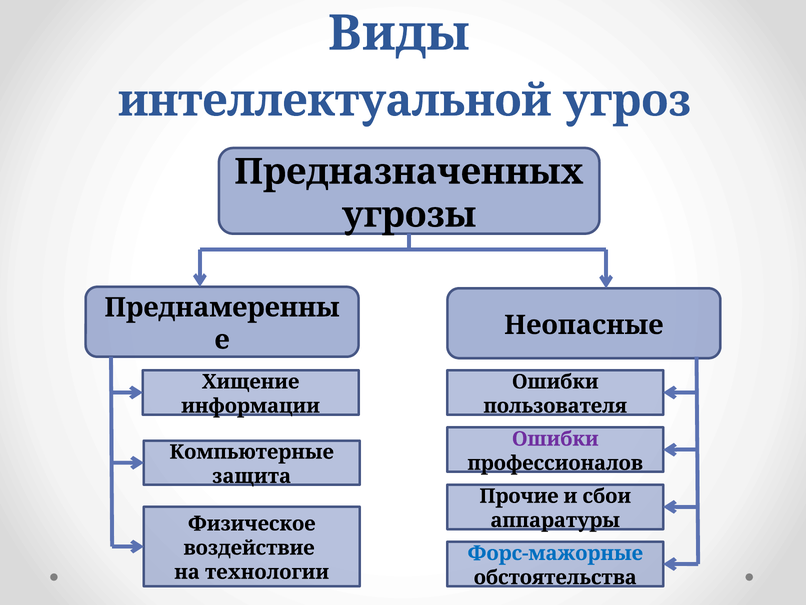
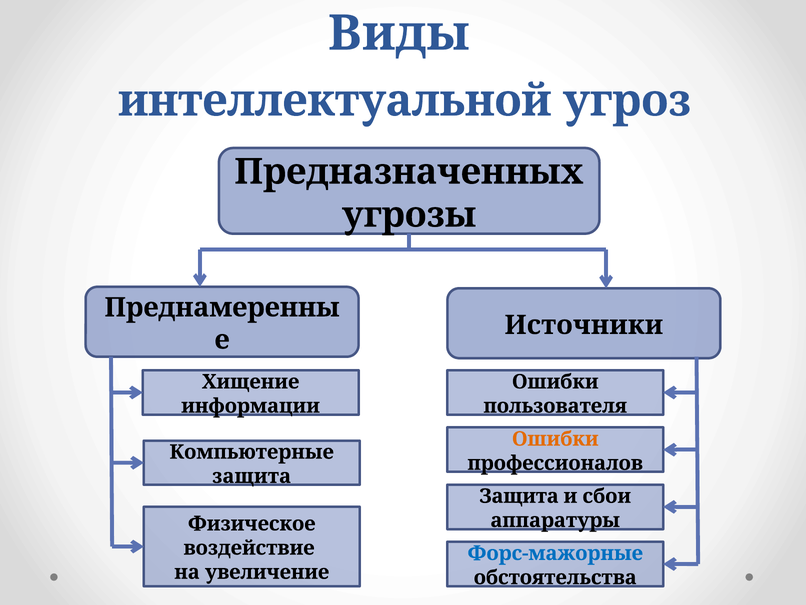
Неопасные: Неопасные -> Источники
Ошибки at (555, 439) colour: purple -> orange
Прочие at (519, 496): Прочие -> Защита
технологии: технологии -> увеличение
